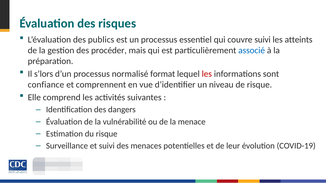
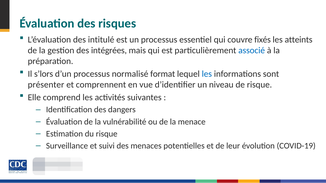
publics: publics -> intitulé
couvre suivi: suivi -> fixés
procéder: procéder -> intégrées
les at (207, 74) colour: red -> blue
confiance: confiance -> présenter
